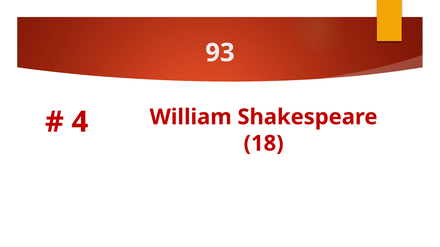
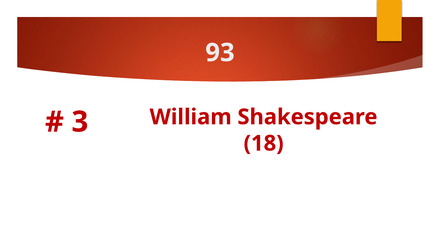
4: 4 -> 3
